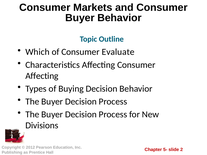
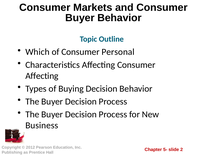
Evaluate: Evaluate -> Personal
Divisions: Divisions -> Business
